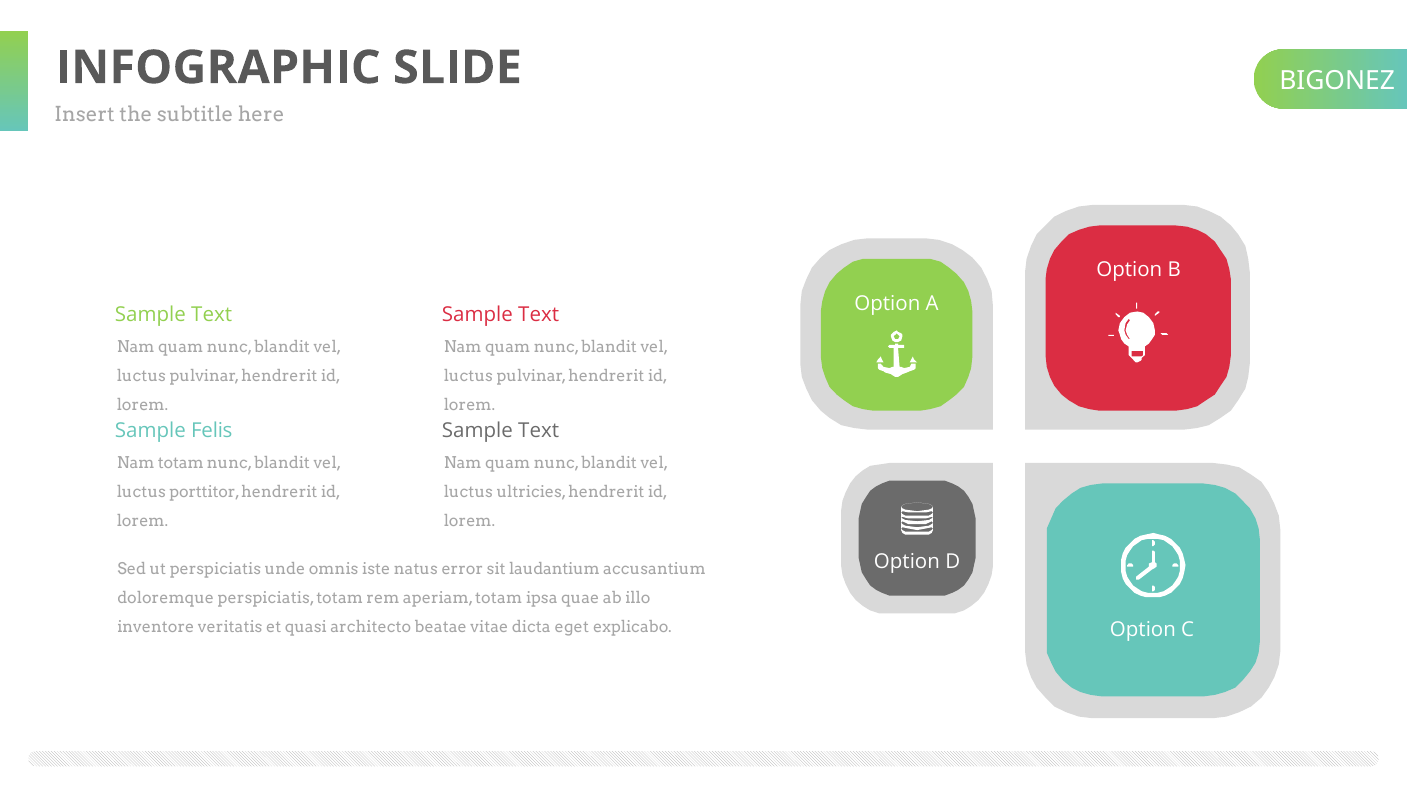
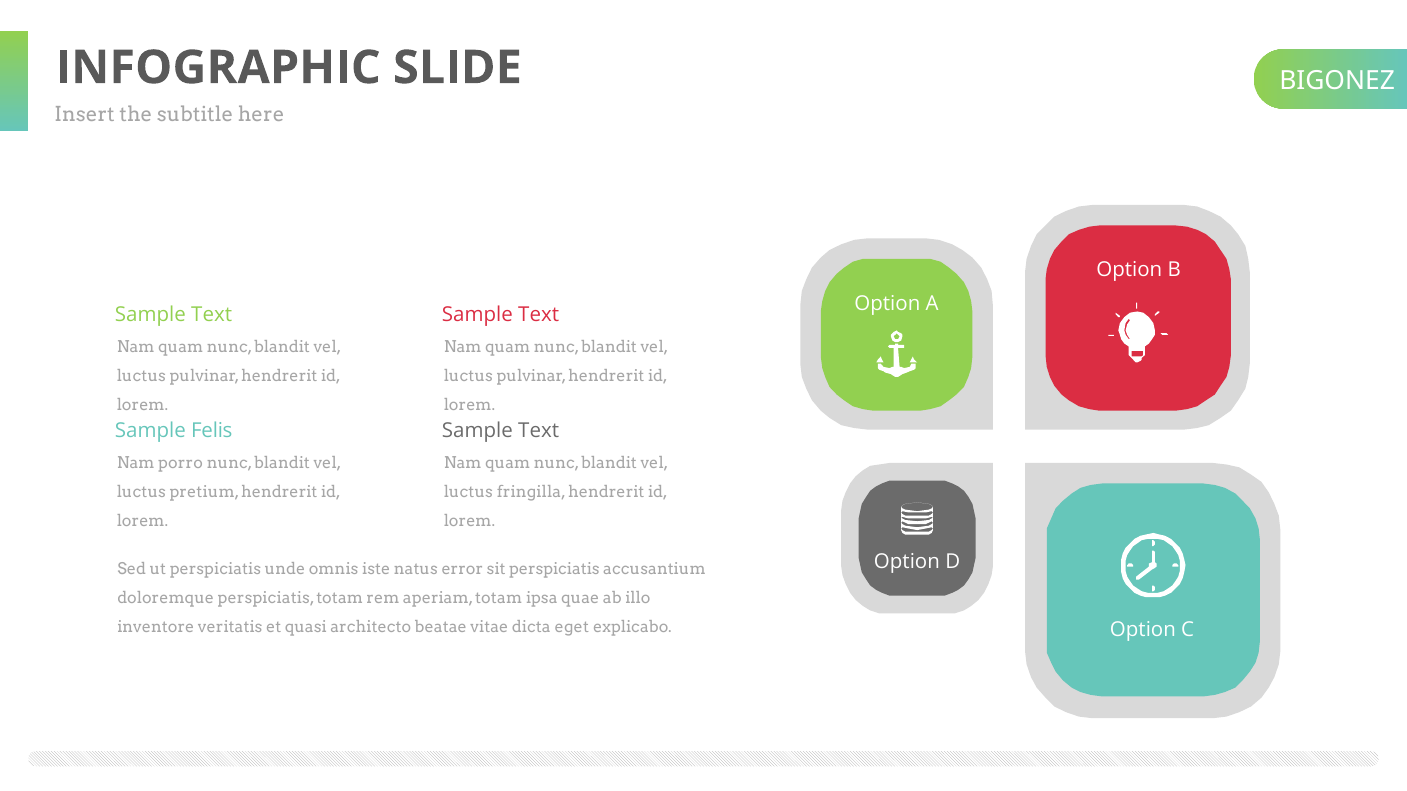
Nam totam: totam -> porro
porttitor: porttitor -> pretium
ultricies: ultricies -> fringilla
sit laudantium: laudantium -> perspiciatis
